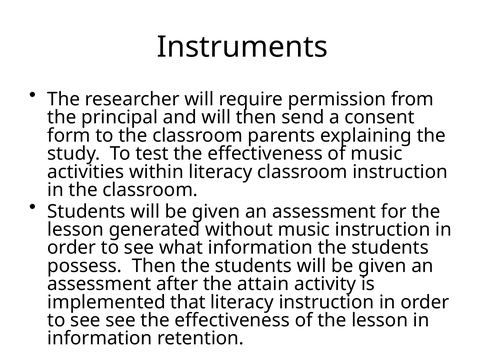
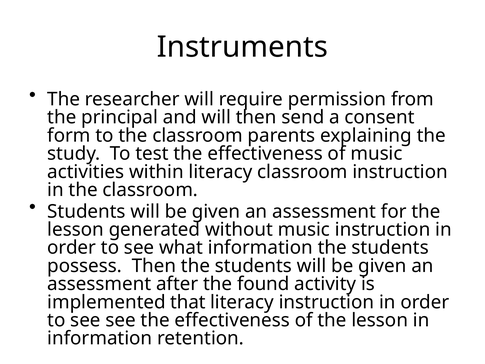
attain: attain -> found
